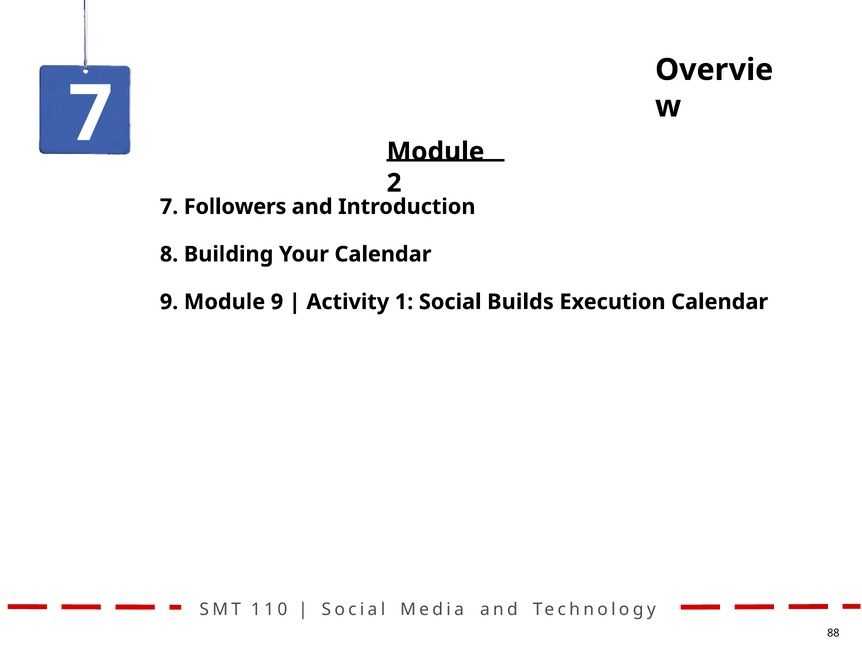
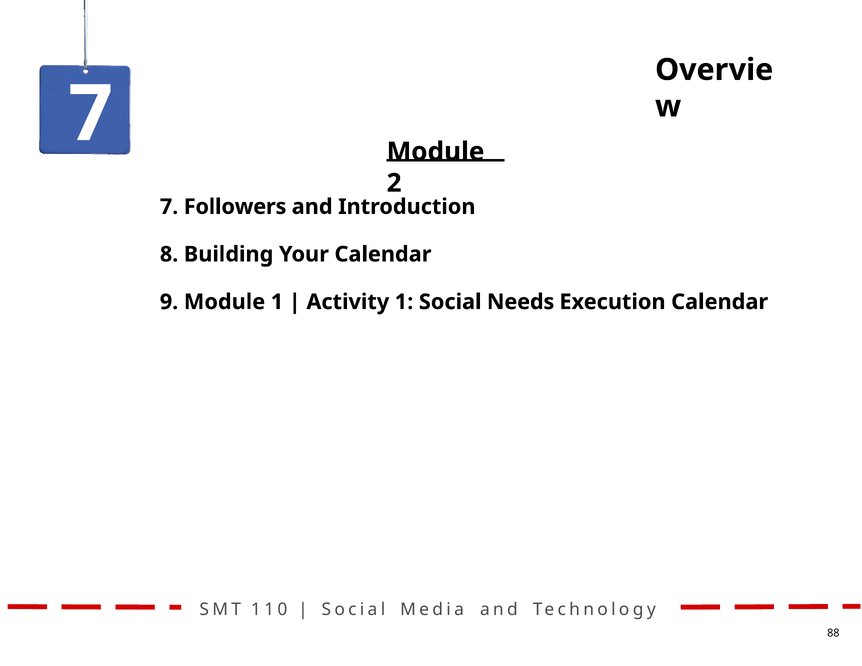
Module 9: 9 -> 1
Builds: Builds -> Needs
